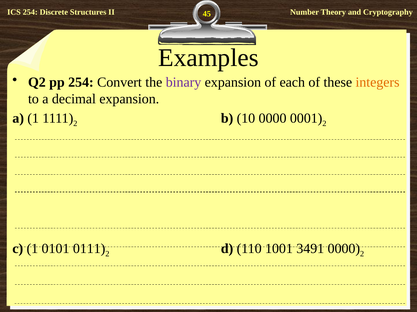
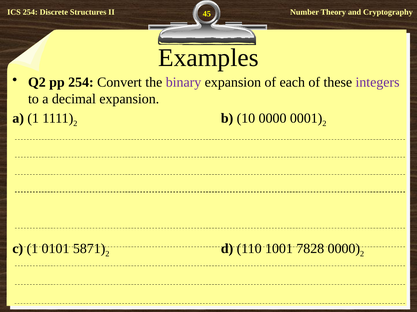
integers colour: orange -> purple
0111: 0111 -> 5871
3491: 3491 -> 7828
